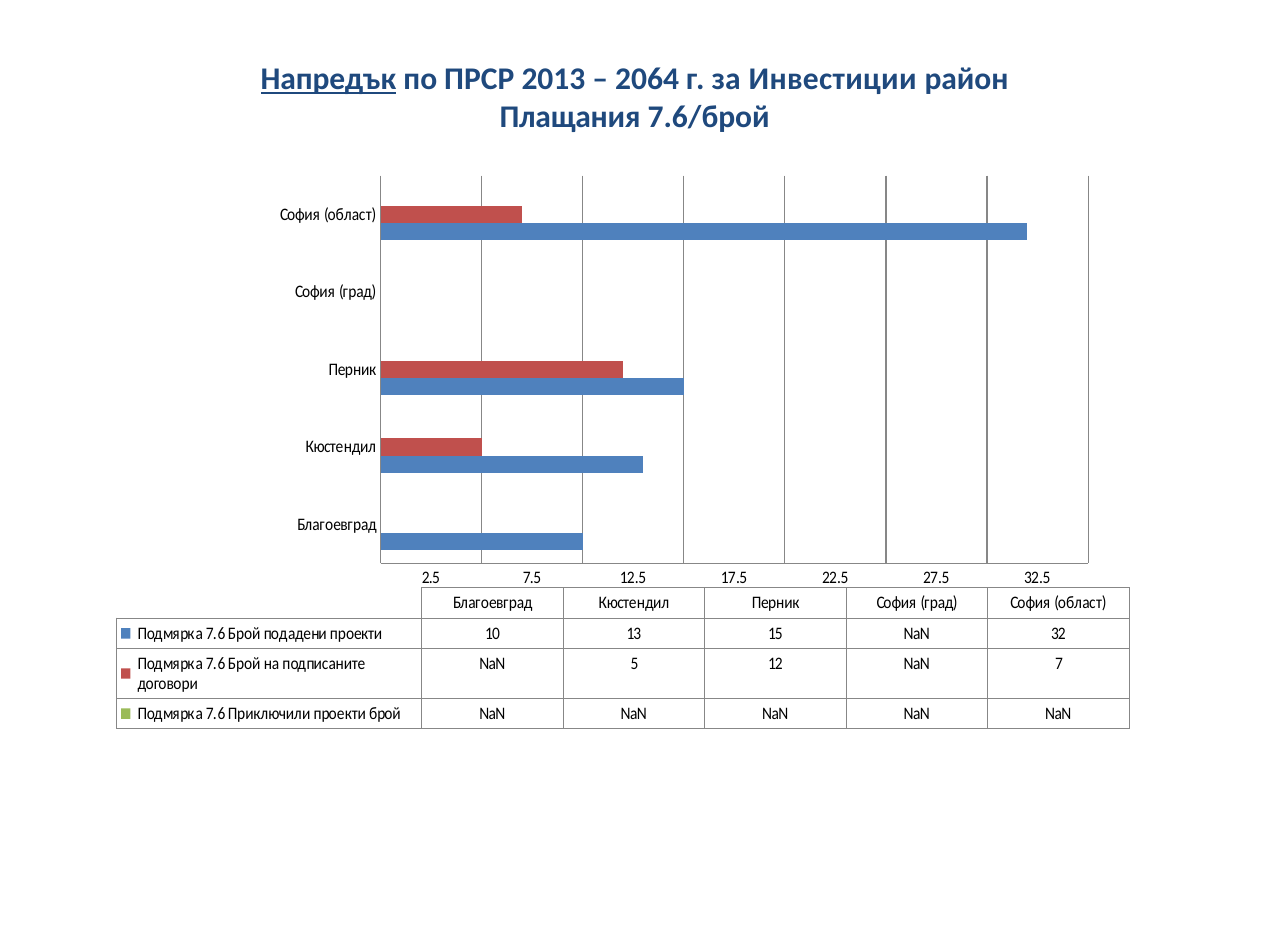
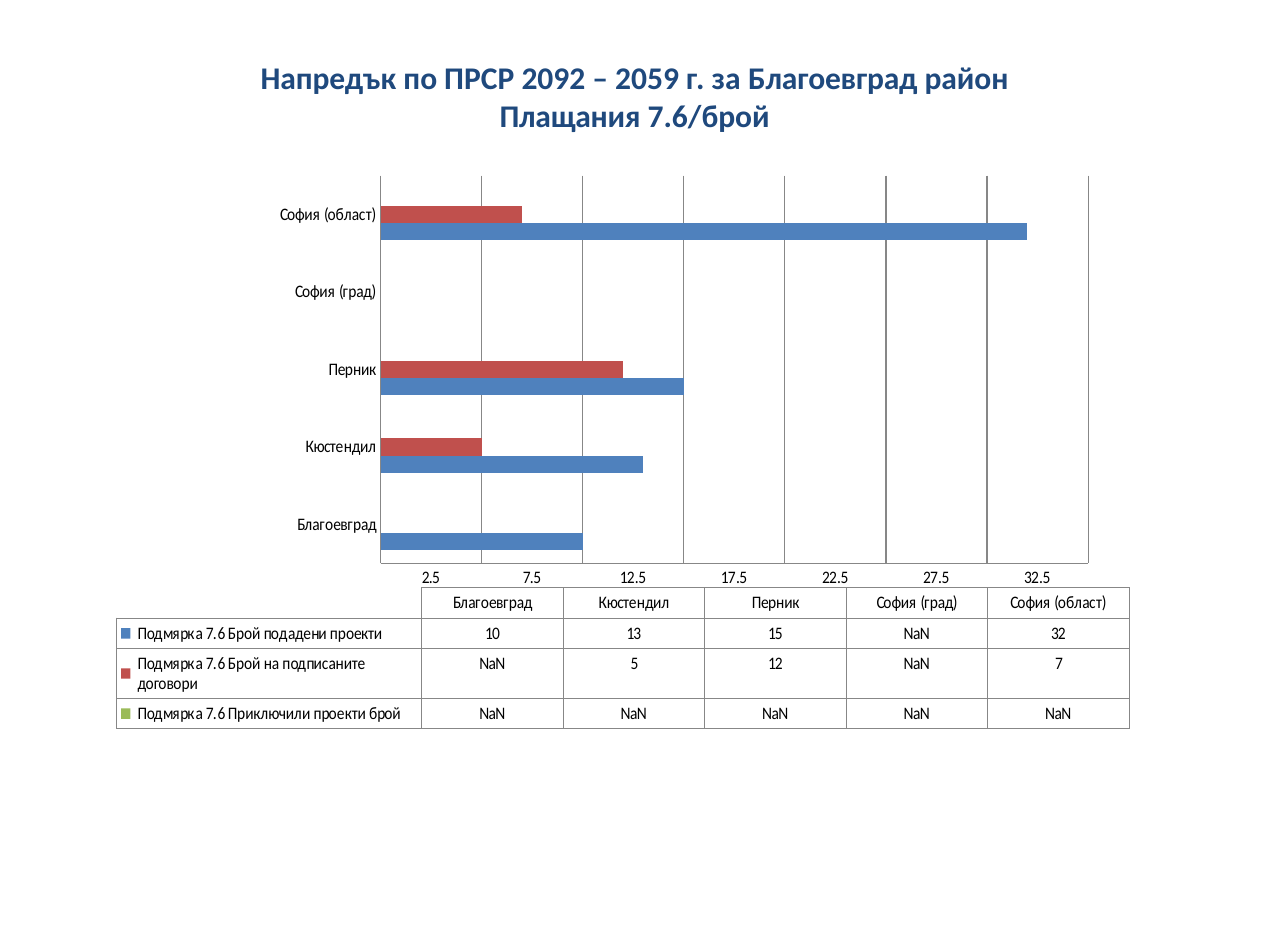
Напредък underline: present -> none
2013: 2013 -> 2092
2064: 2064 -> 2059
за Инвестиции: Инвестиции -> Благоевград
